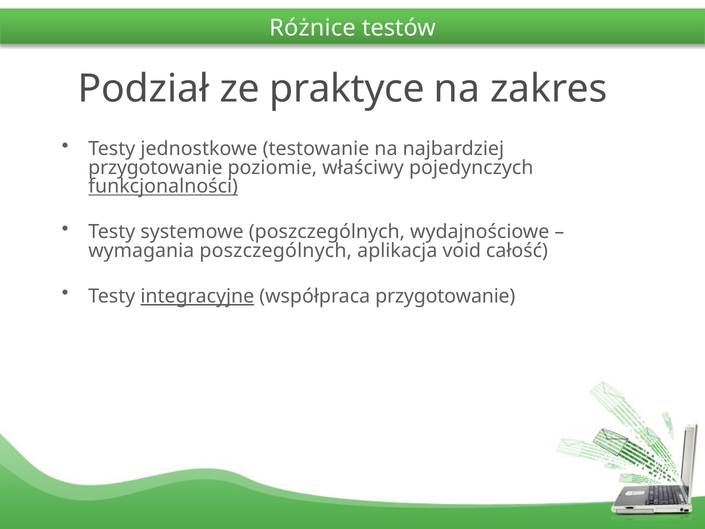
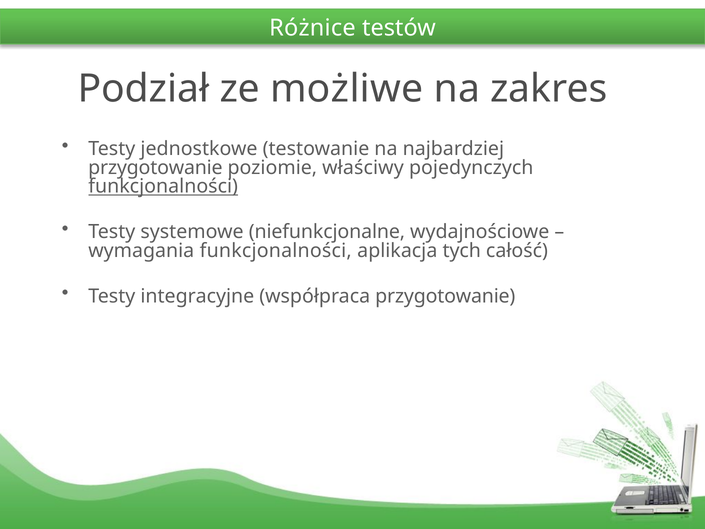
praktyce: praktyce -> możliwe
systemowe poszczególnych: poszczególnych -> niefunkcjonalne
wymagania poszczególnych: poszczególnych -> funkcjonalności
void: void -> tych
integracyjne underline: present -> none
